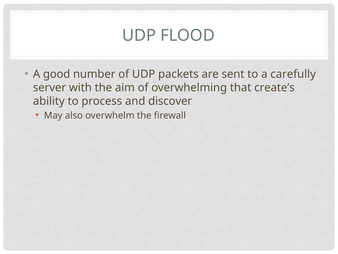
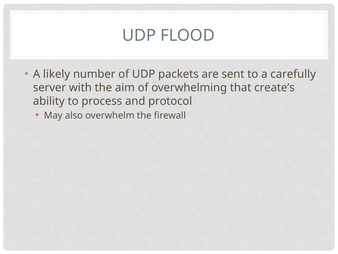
good: good -> likely
discover: discover -> protocol
